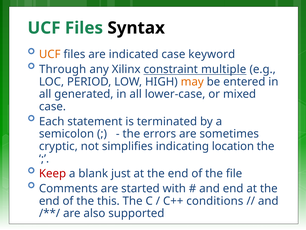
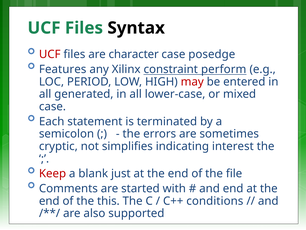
UCF at (50, 54) colour: orange -> red
indicated: indicated -> character
keyword: keyword -> posedge
Through: Through -> Features
multiple: multiple -> perform
may colour: orange -> red
location: location -> interest
